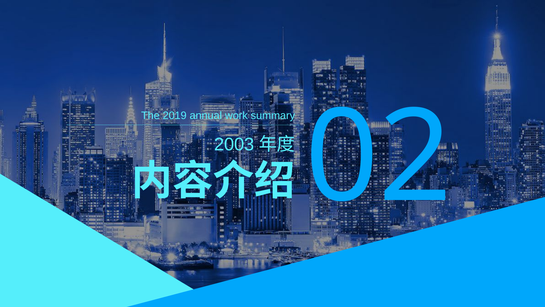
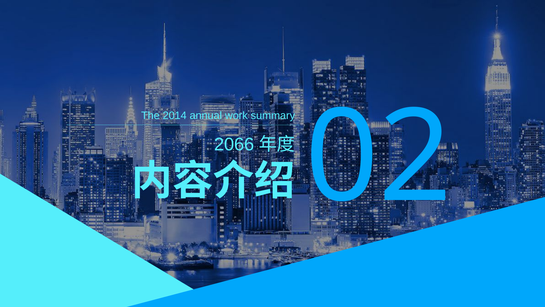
2019: 2019 -> 2014
2003: 2003 -> 2066
